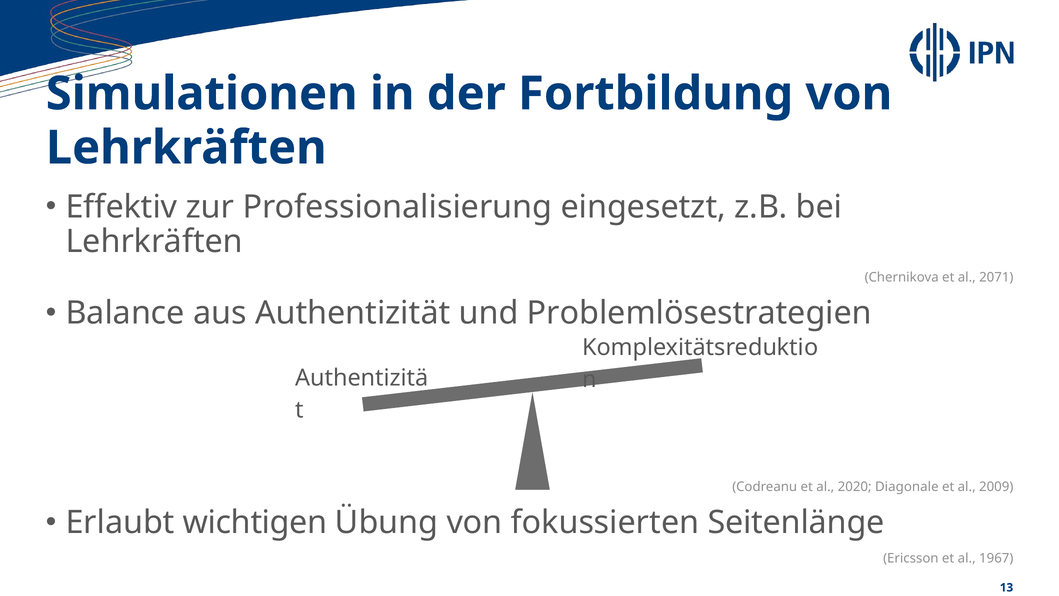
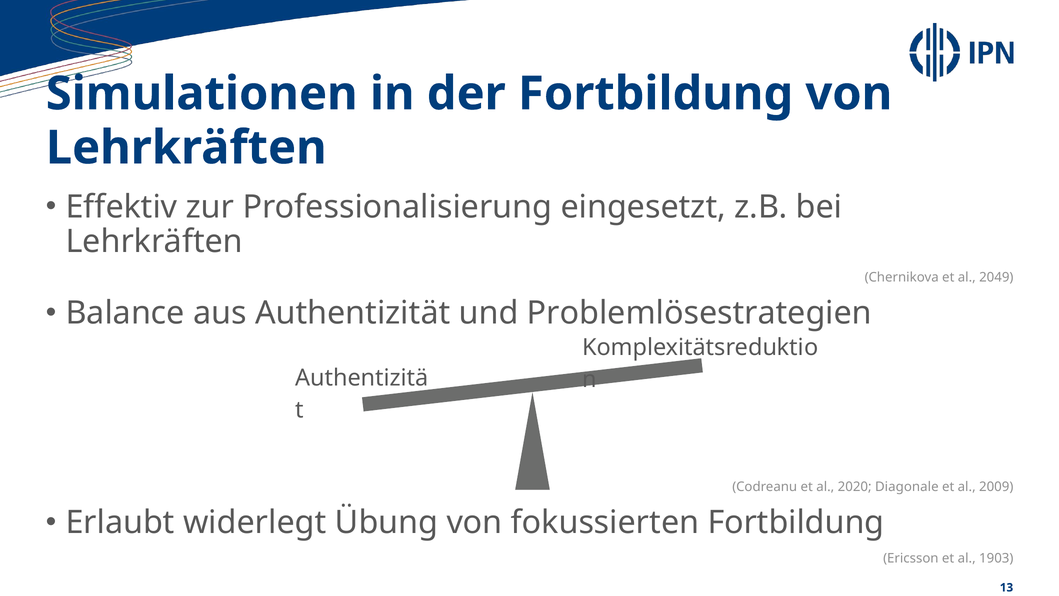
2071: 2071 -> 2049
wichtigen: wichtigen -> widerlegt
fokussierten Seitenlänge: Seitenlänge -> Fortbildung
1967: 1967 -> 1903
